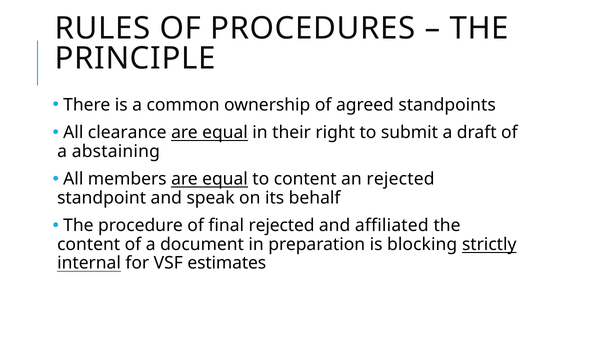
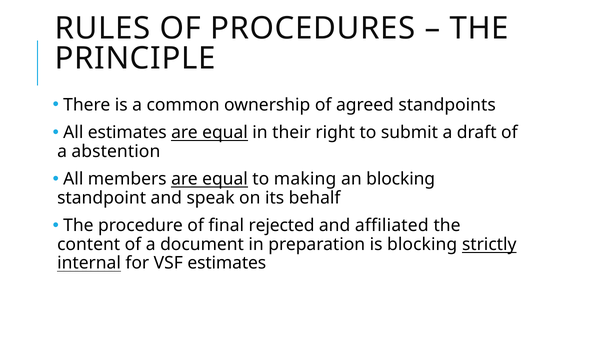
All clearance: clearance -> estimates
abstaining: abstaining -> abstention
to content: content -> making
an rejected: rejected -> blocking
